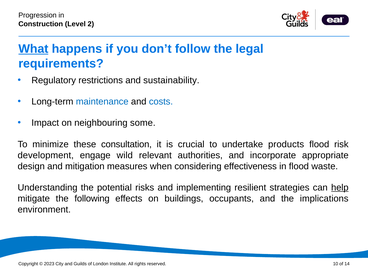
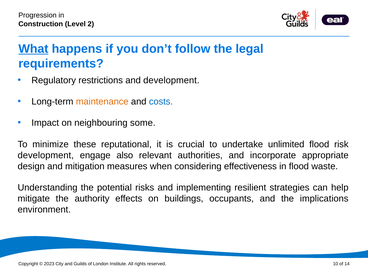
and sustainability: sustainability -> development
maintenance colour: blue -> orange
consultation: consultation -> reputational
products: products -> unlimited
wild: wild -> also
help underline: present -> none
following: following -> authority
